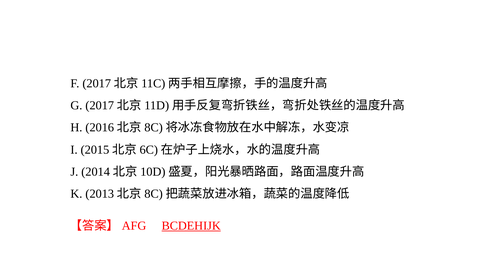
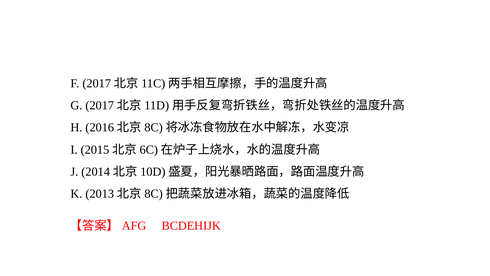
BCDEHIJK underline: present -> none
